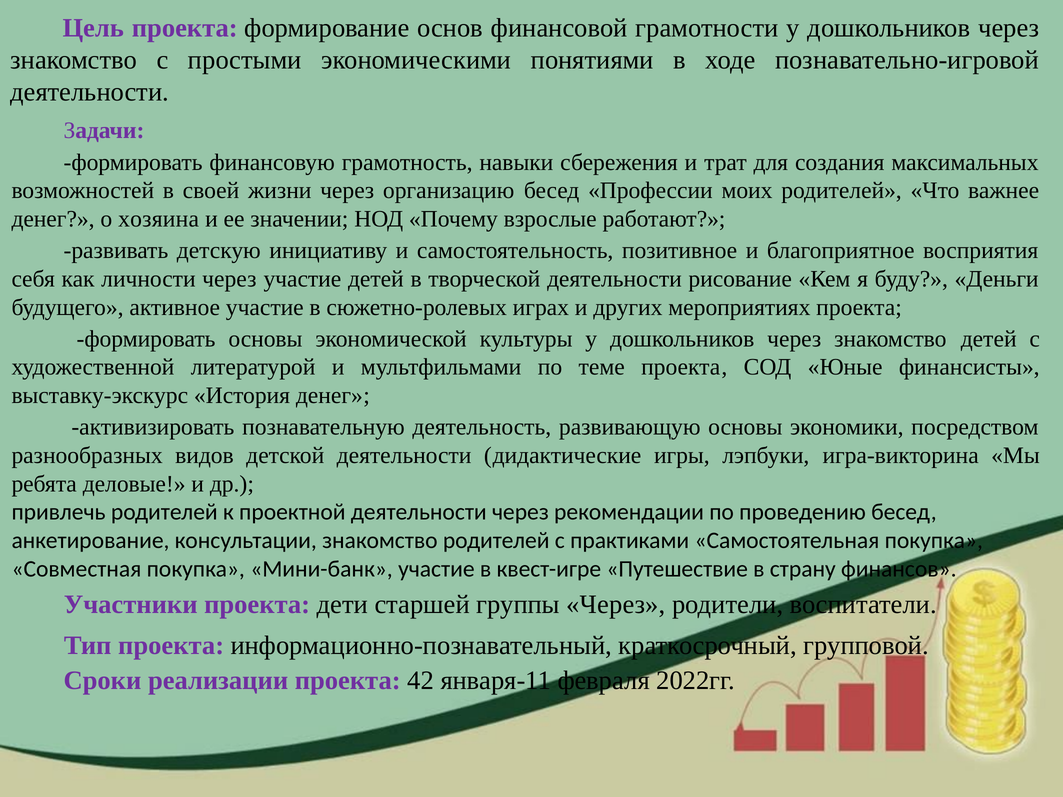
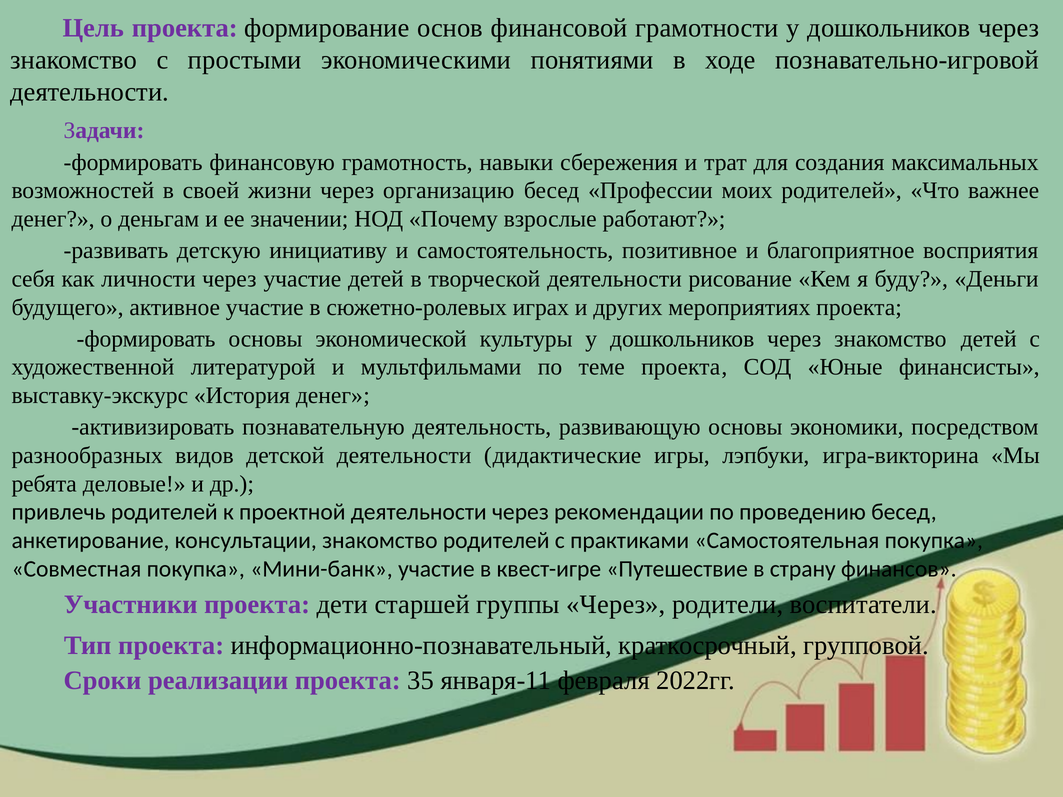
хозяина: хозяина -> деньгам
42: 42 -> 35
